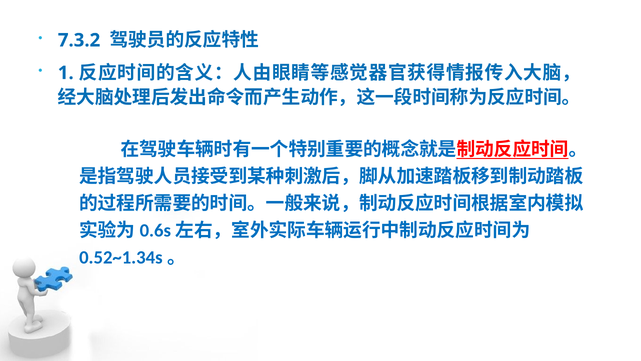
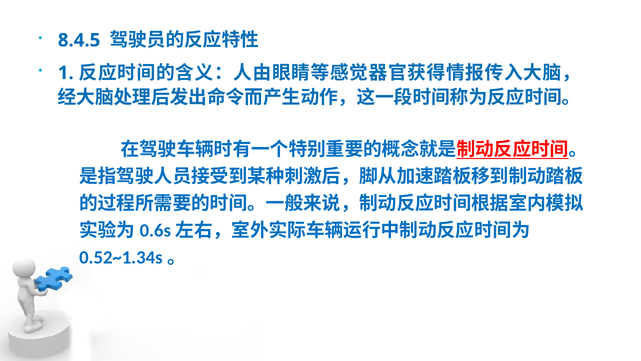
7.3.2: 7.3.2 -> 8.4.5
